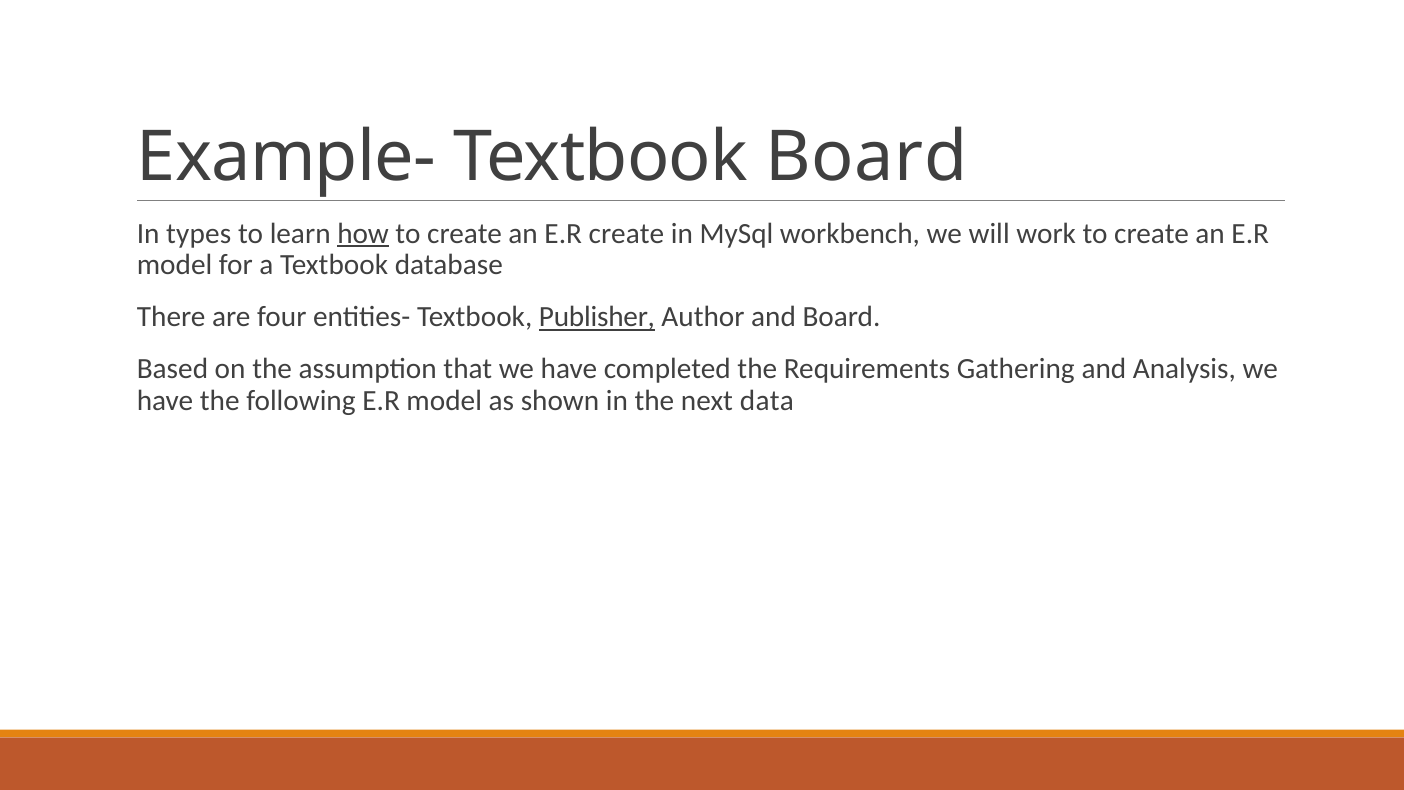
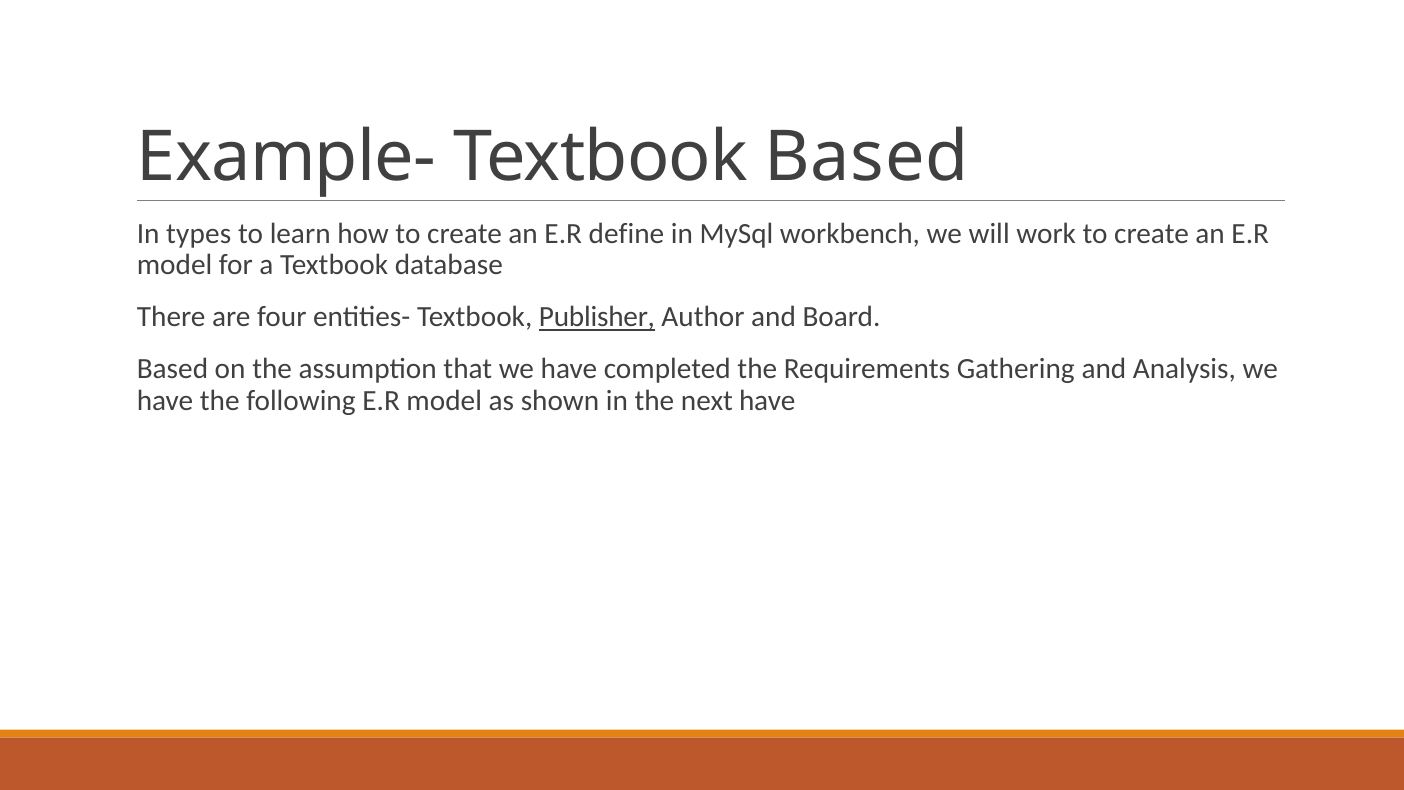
Textbook Board: Board -> Based
how underline: present -> none
E.R create: create -> define
next data: data -> have
